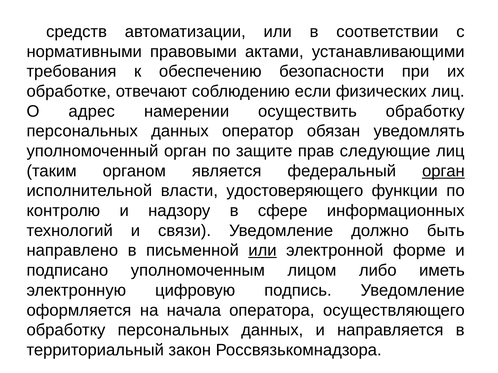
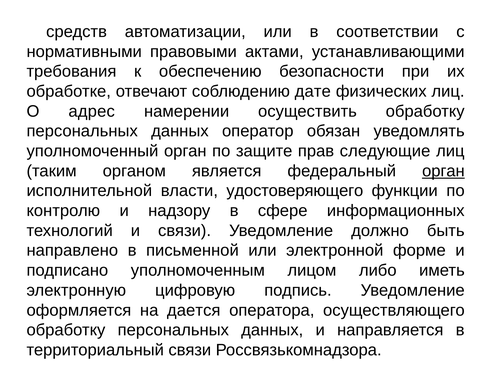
если: если -> дате
или at (262, 251) underline: present -> none
начала: начала -> дается
территориальный закон: закон -> связи
